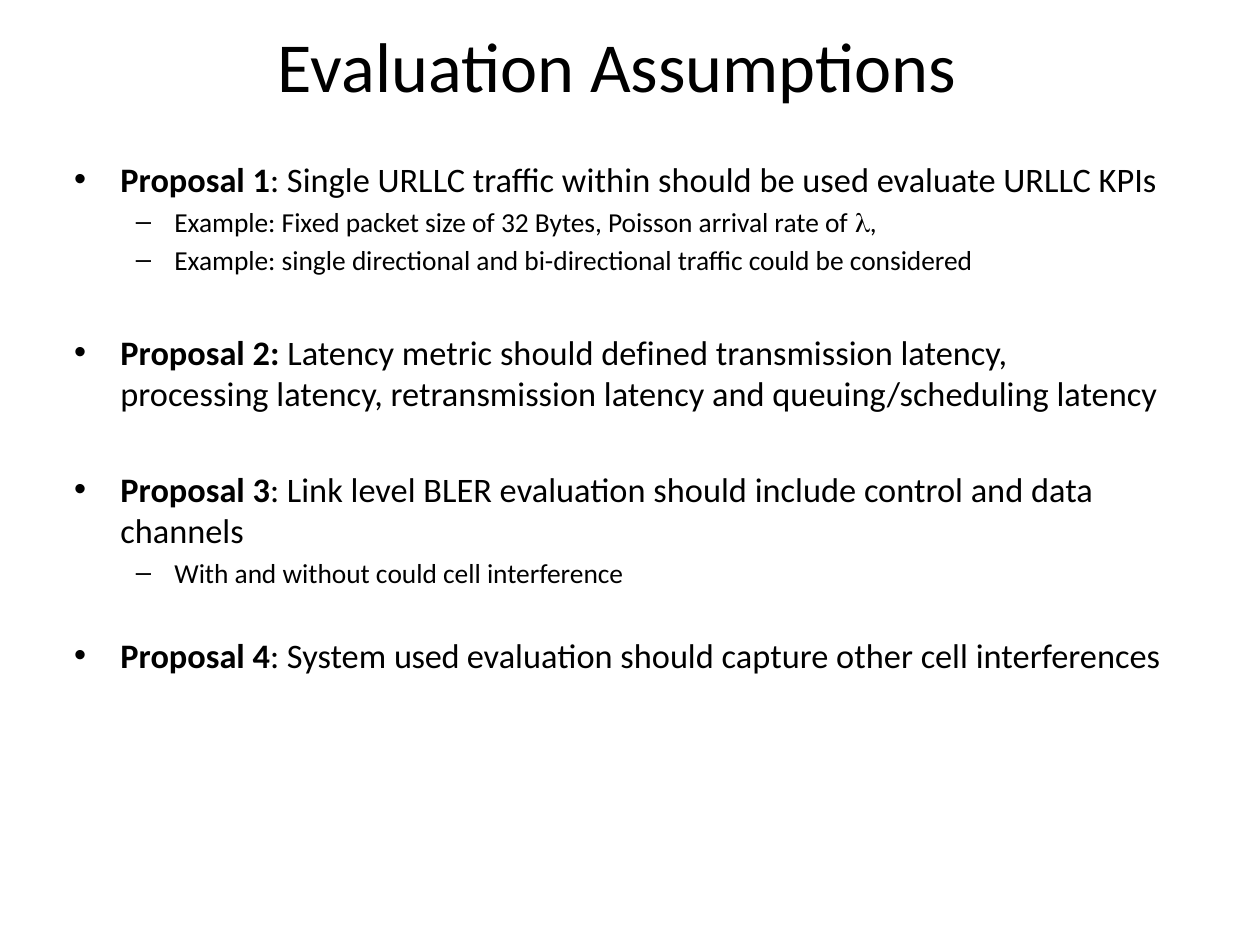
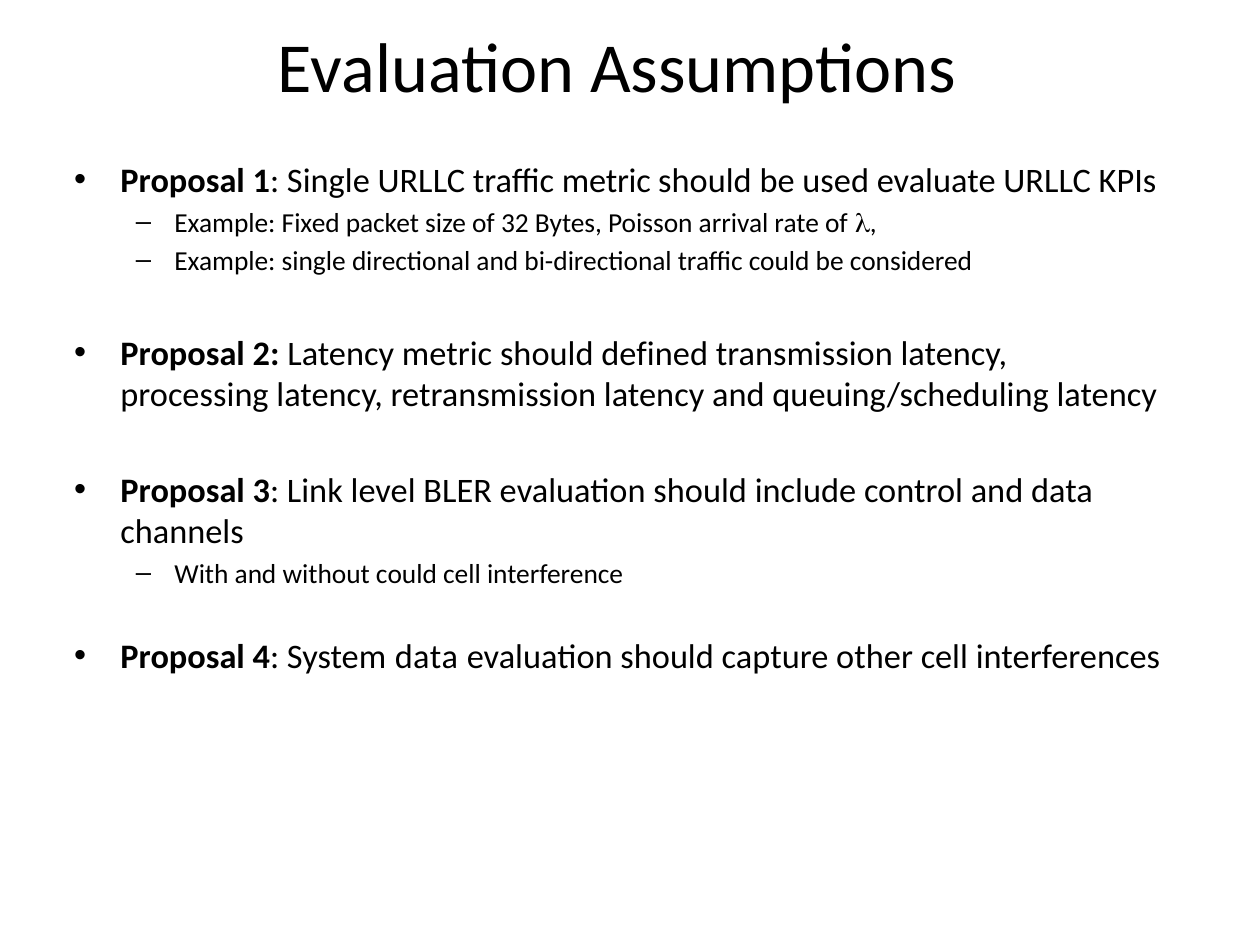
traffic within: within -> metric
System used: used -> data
